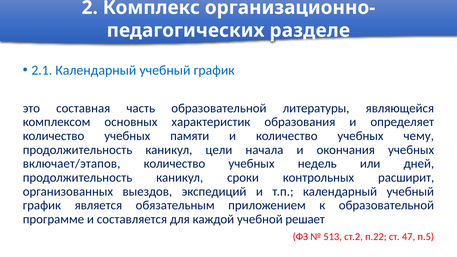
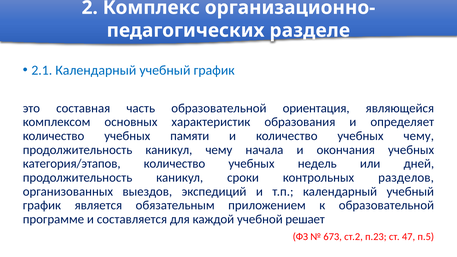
литературы: литературы -> ориентация
каникул цели: цели -> чему
включает/этапов: включает/этапов -> категория/этапов
расширит: расширит -> разделов
513: 513 -> 673
п.22: п.22 -> п.23
